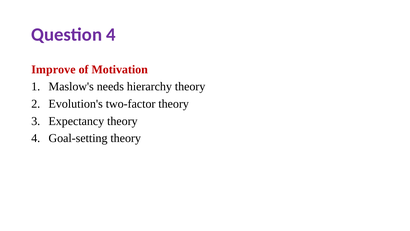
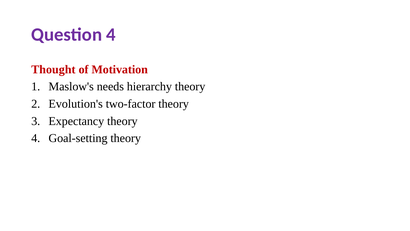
Improve: Improve -> Thought
